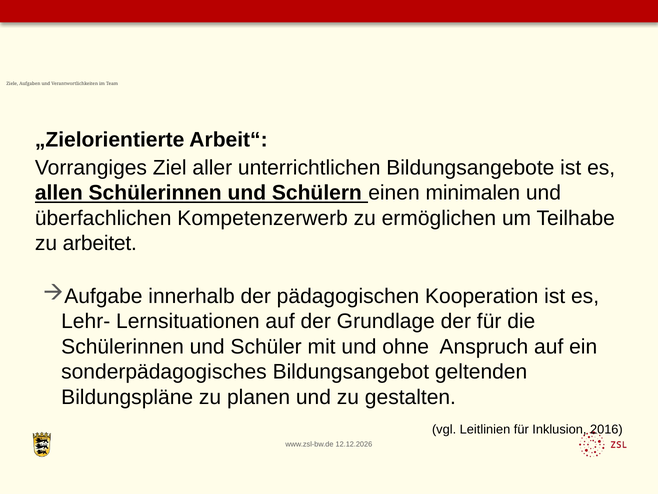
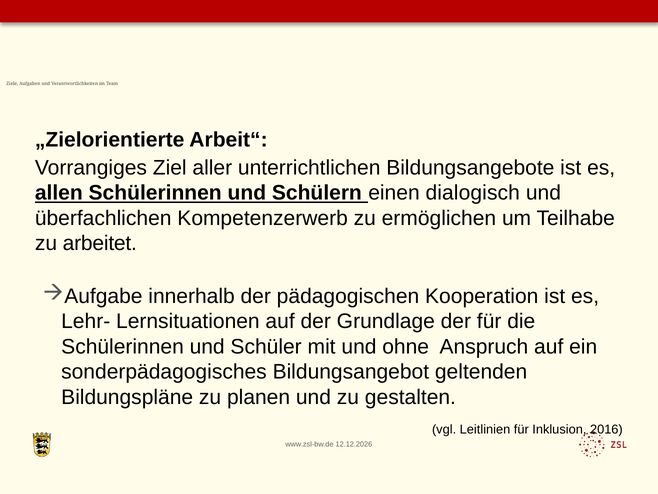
minimalen: minimalen -> dialogisch
